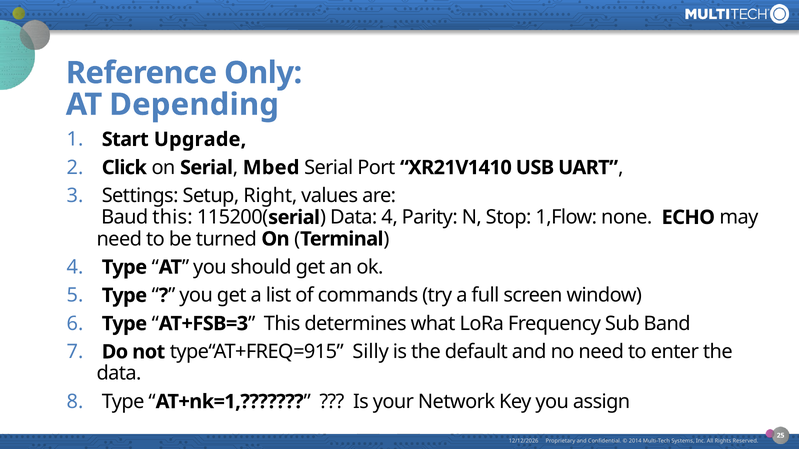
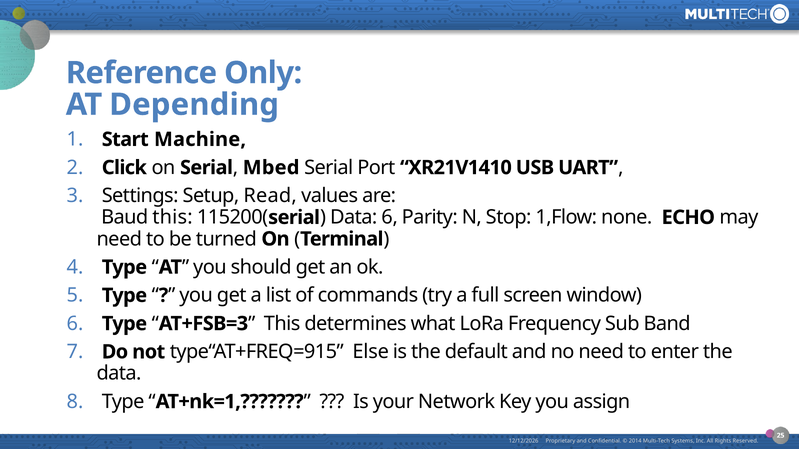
Upgrade: Upgrade -> Machine
Right: Right -> Read
Data 4: 4 -> 6
Silly: Silly -> Else
